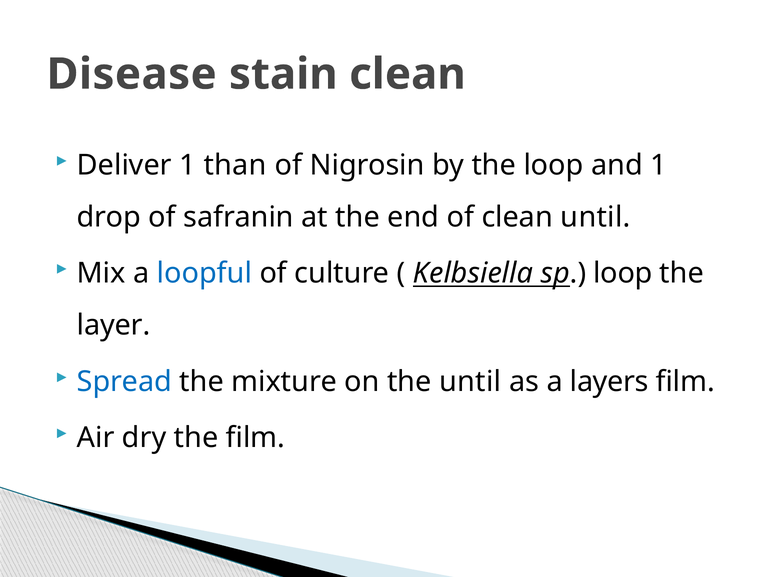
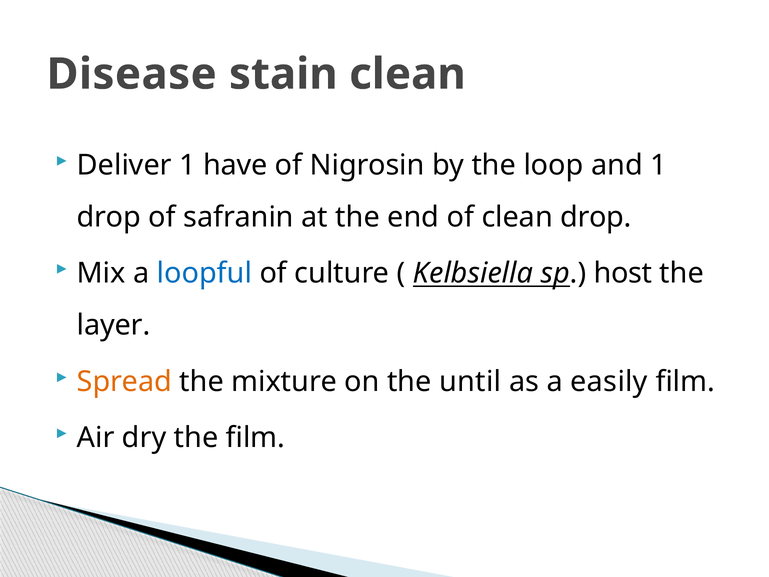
than: than -> have
clean until: until -> drop
sp loop: loop -> host
Spread colour: blue -> orange
layers: layers -> easily
